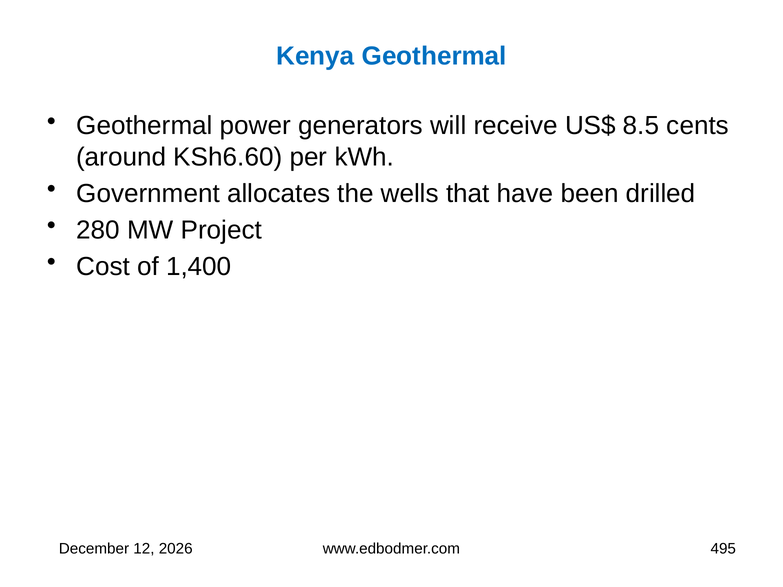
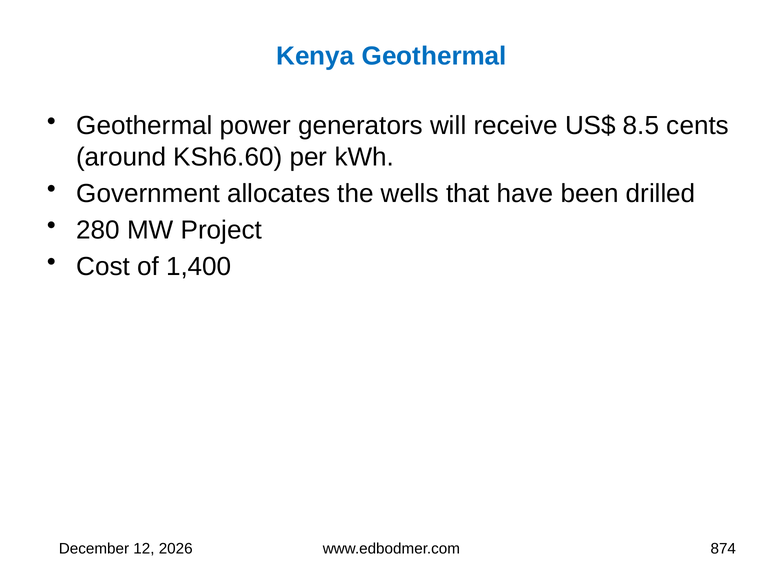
495: 495 -> 874
